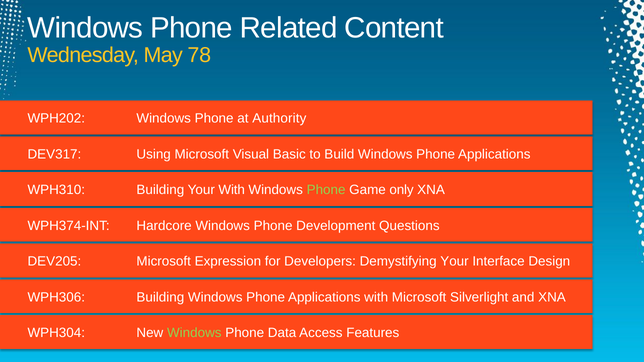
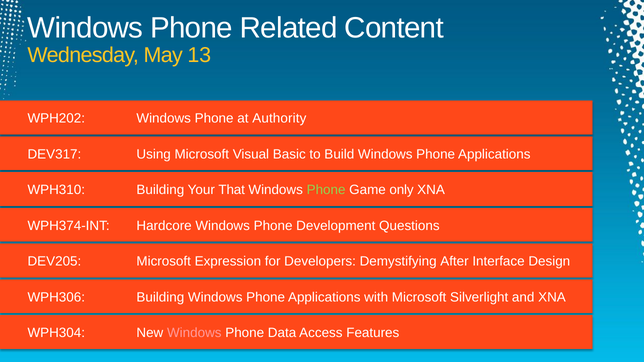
78: 78 -> 13
Your With: With -> That
Demystifying Your: Your -> After
Windows at (194, 333) colour: light green -> pink
